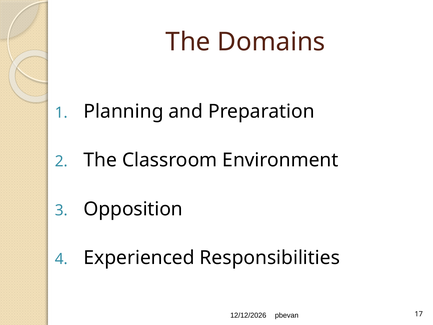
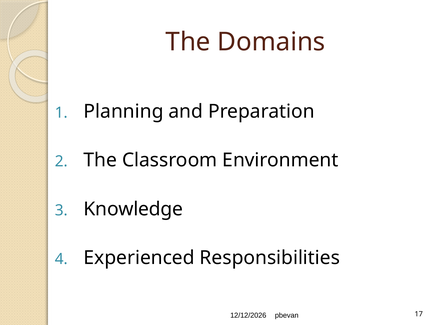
Opposition: Opposition -> Knowledge
